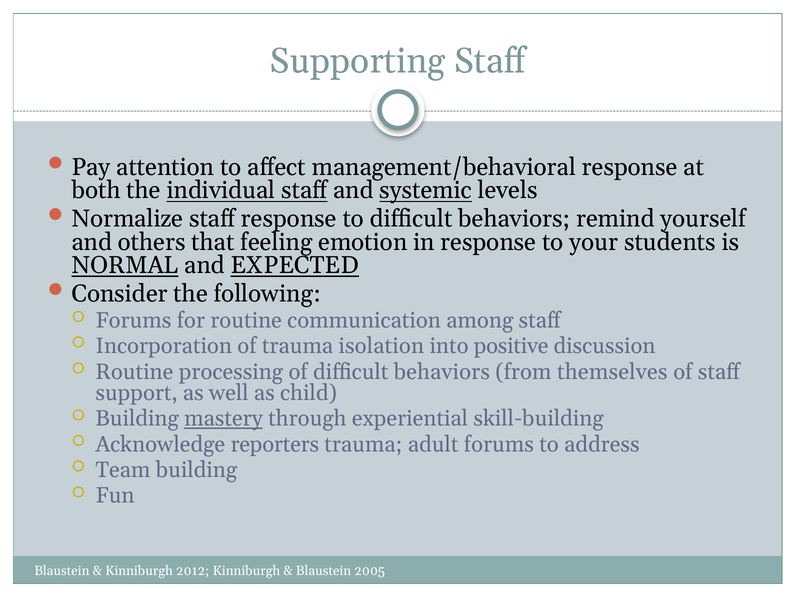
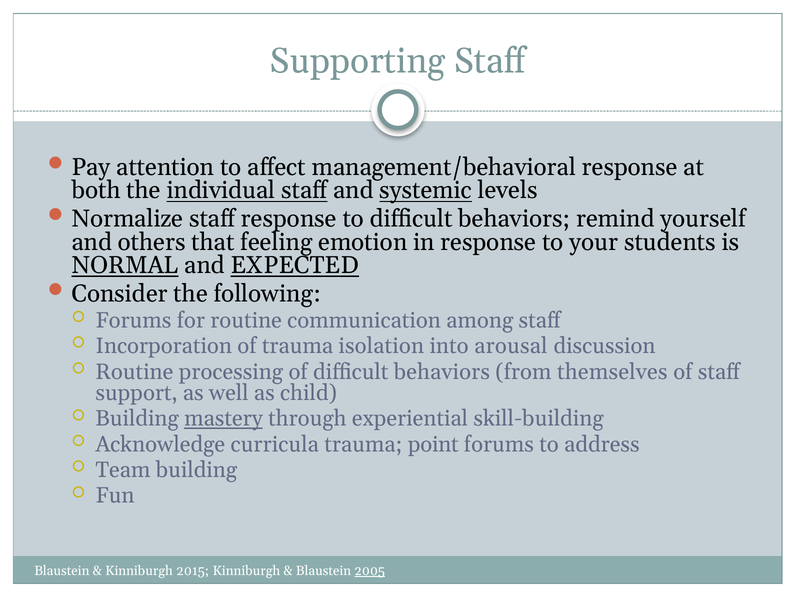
positive: positive -> arousal
reporters: reporters -> curricula
adult: adult -> point
2012: 2012 -> 2015
2005 underline: none -> present
